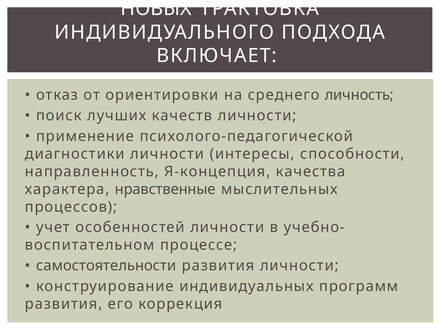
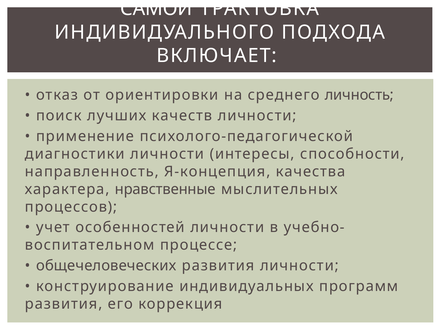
НОВЫХ: НОВЫХ -> САМОЙ
самостоятельности: самостоятельности -> общечеловеческих
